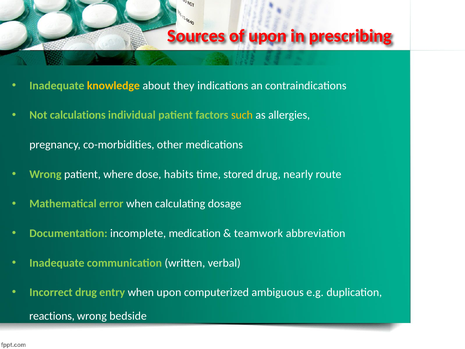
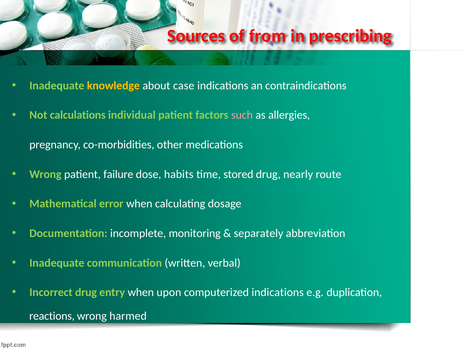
of upon: upon -> from
they: they -> case
such colour: yellow -> pink
where: where -> failure
medication: medication -> monitoring
teamwork: teamwork -> separately
computerized ambiguous: ambiguous -> indications
bedside: bedside -> harmed
